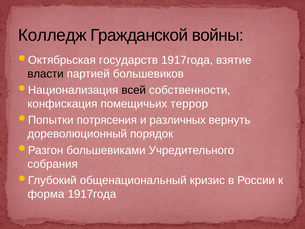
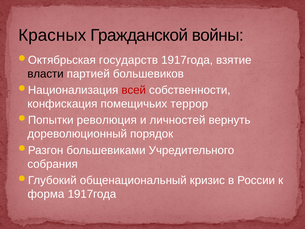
Колледж: Колледж -> Красных
всей colour: black -> red
потрясения: потрясения -> революция
различных: различных -> личностей
